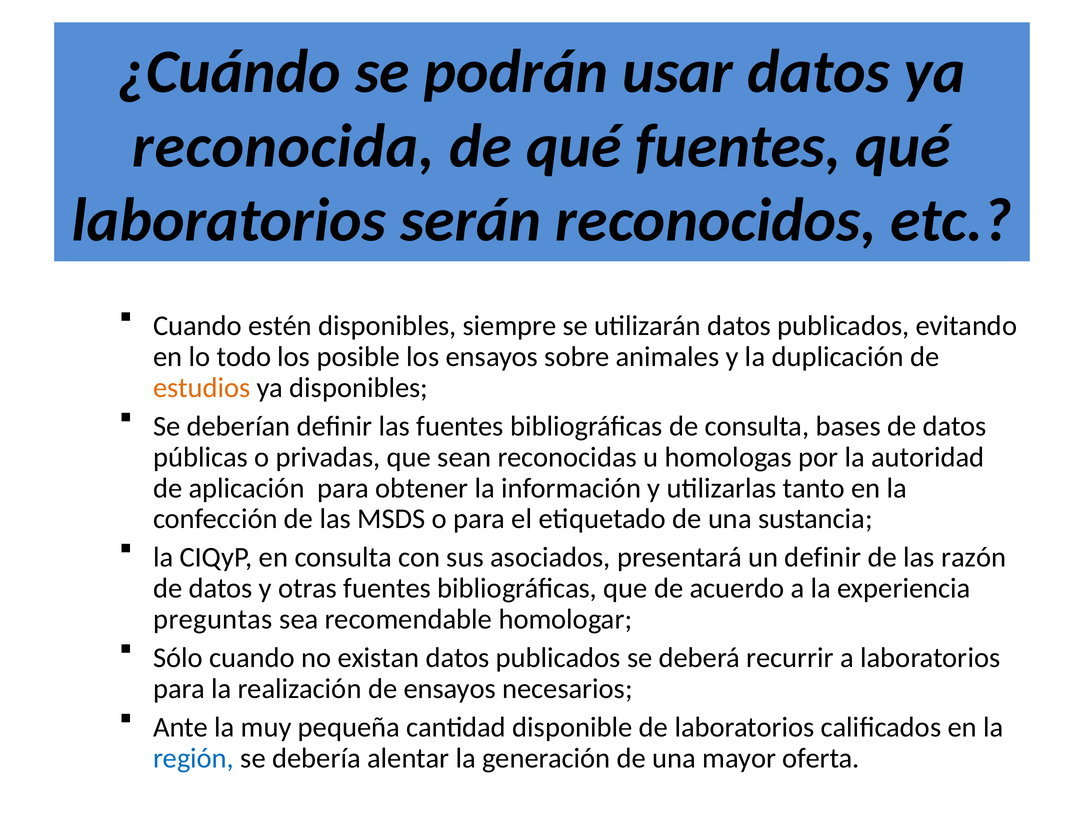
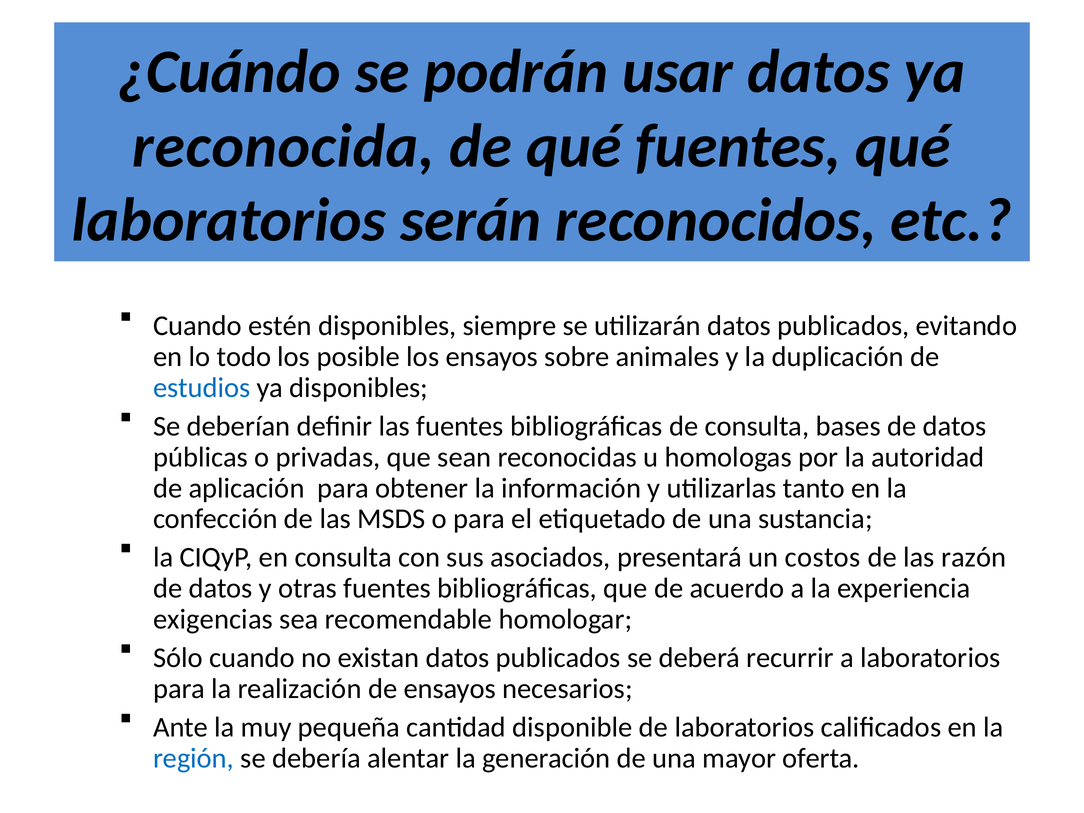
estudios colour: orange -> blue
un definir: definir -> costos
preguntas: preguntas -> exigencias
